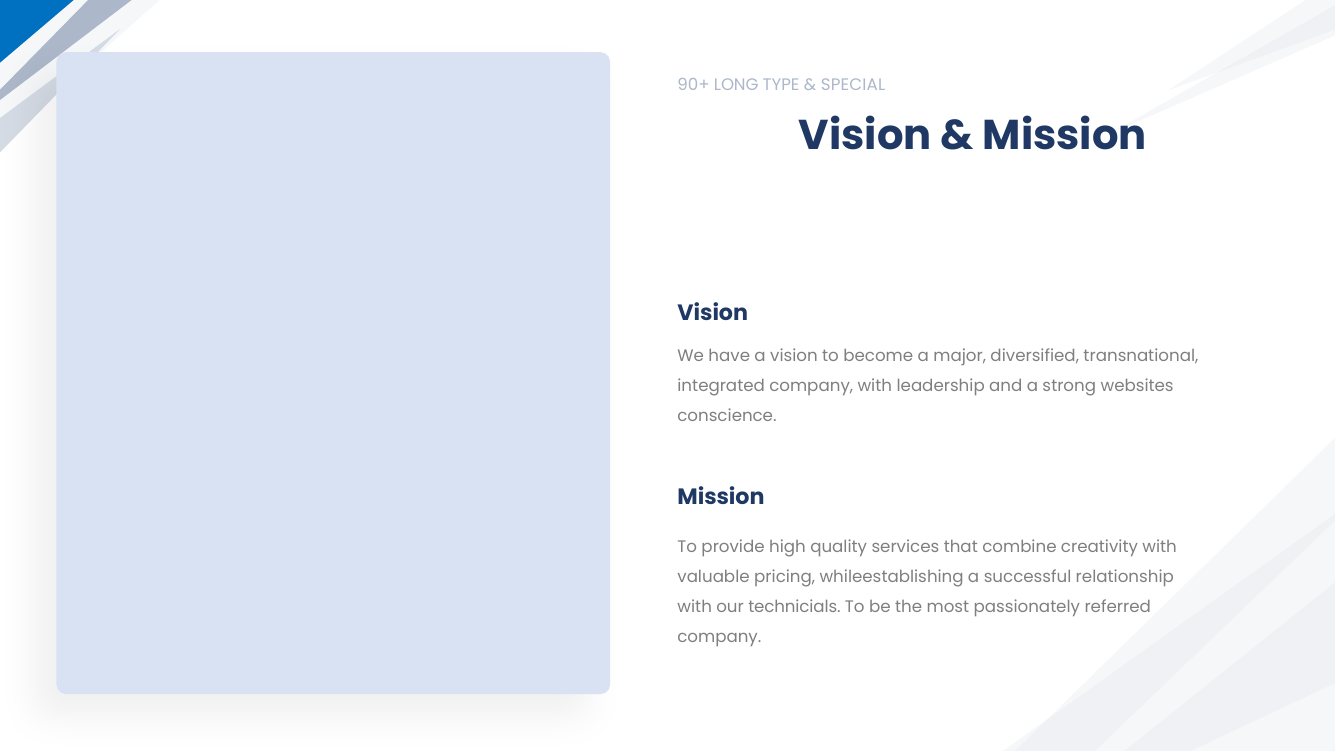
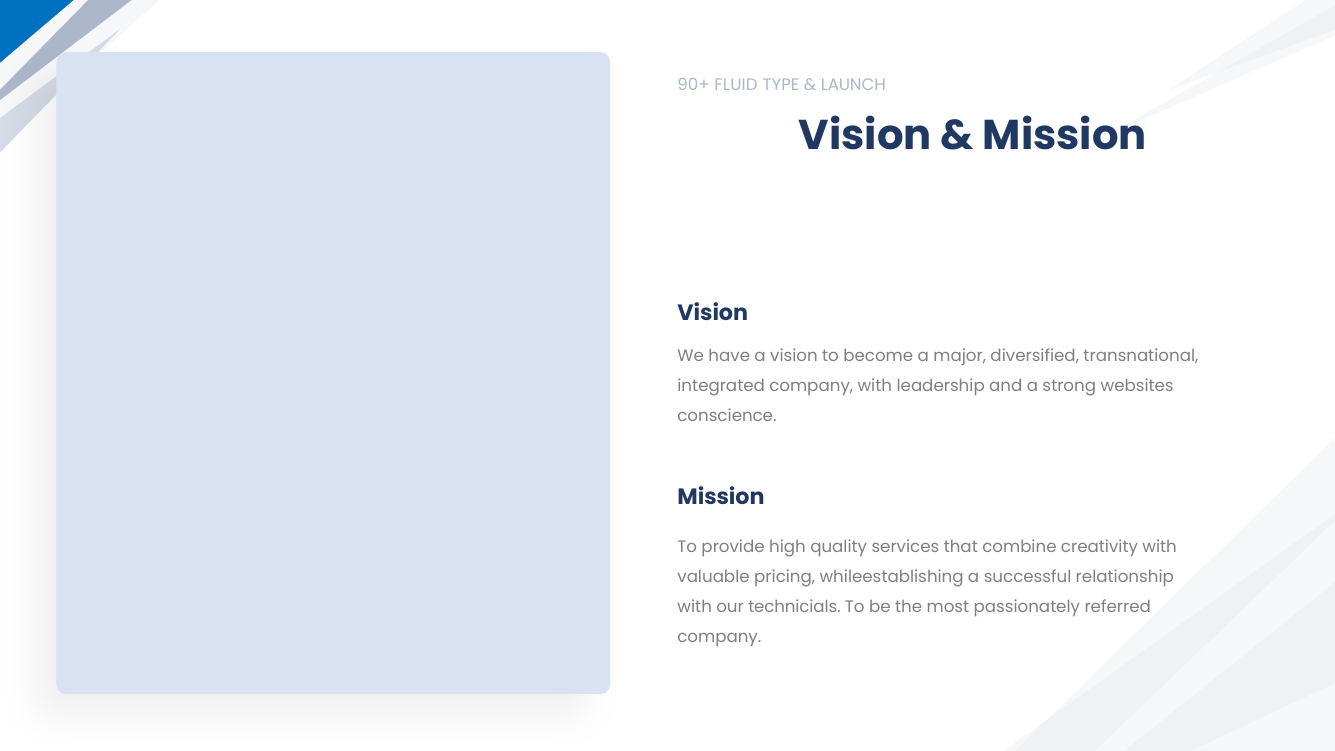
LONG: LONG -> FLUID
SPECIAL: SPECIAL -> LAUNCH
